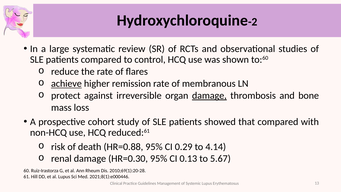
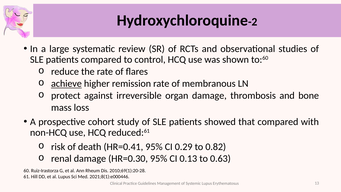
damage at (209, 96) underline: present -> none
HR=0.88: HR=0.88 -> HR=0.41
4.14: 4.14 -> 0.82
5.67: 5.67 -> 0.63
